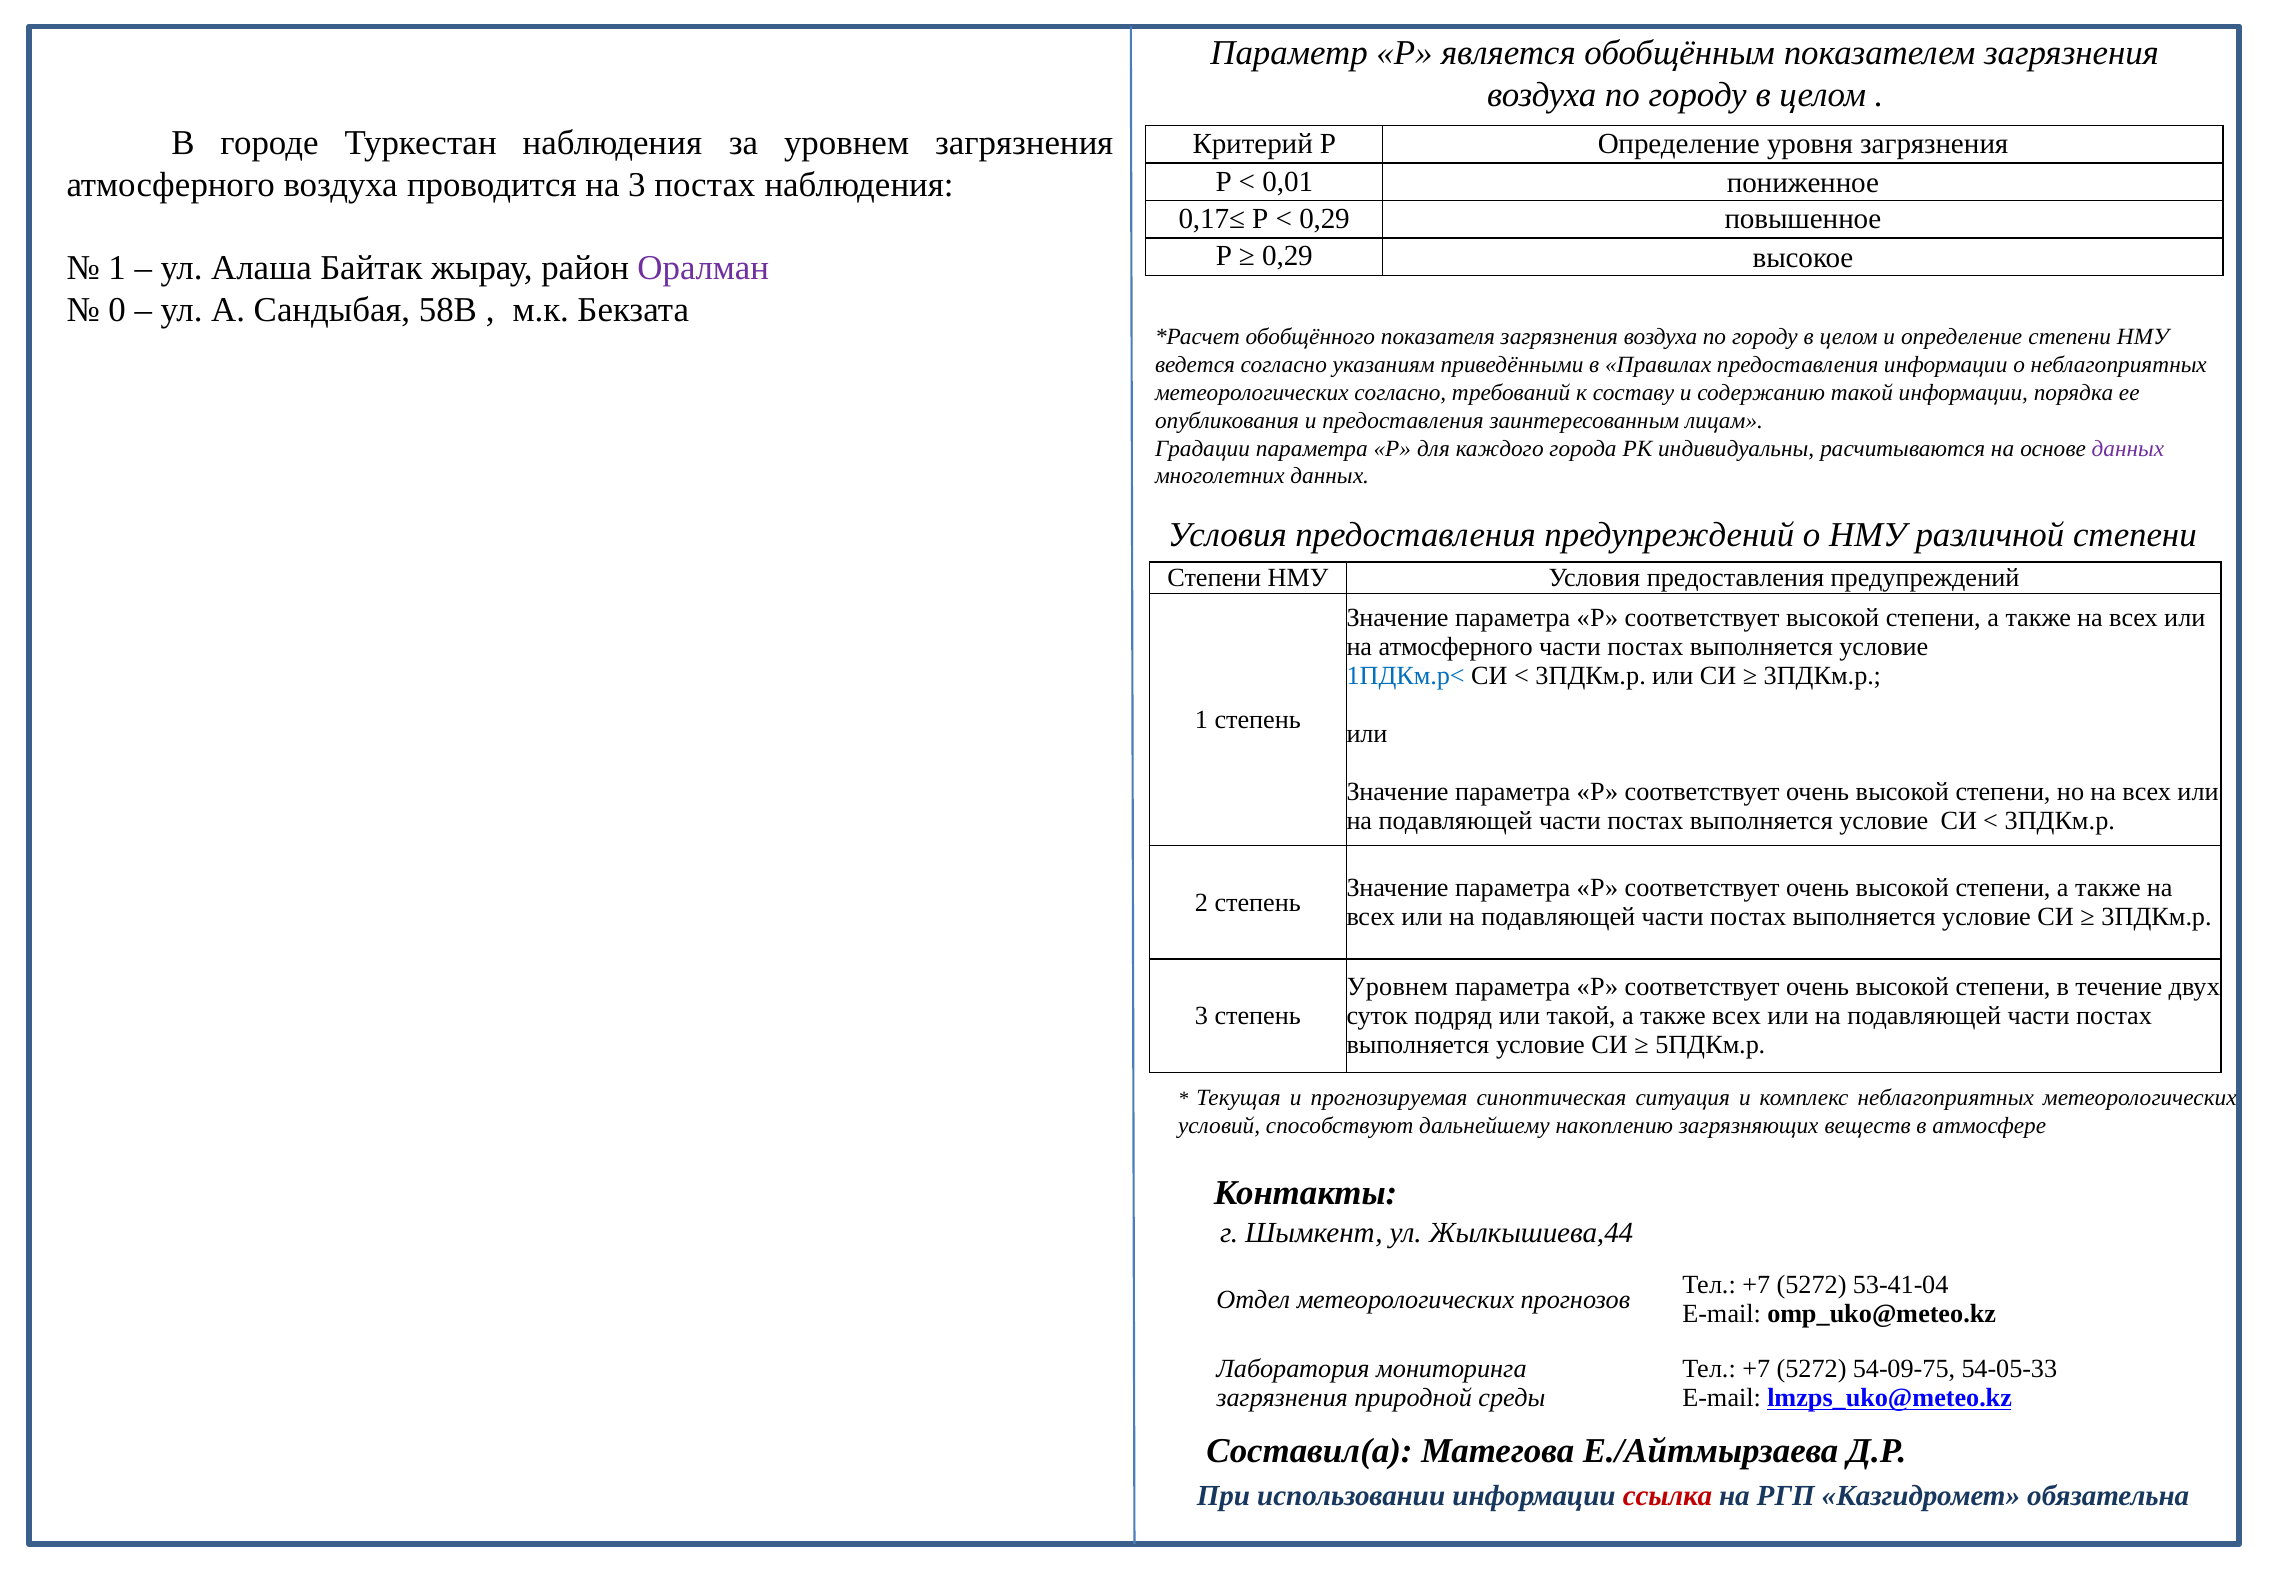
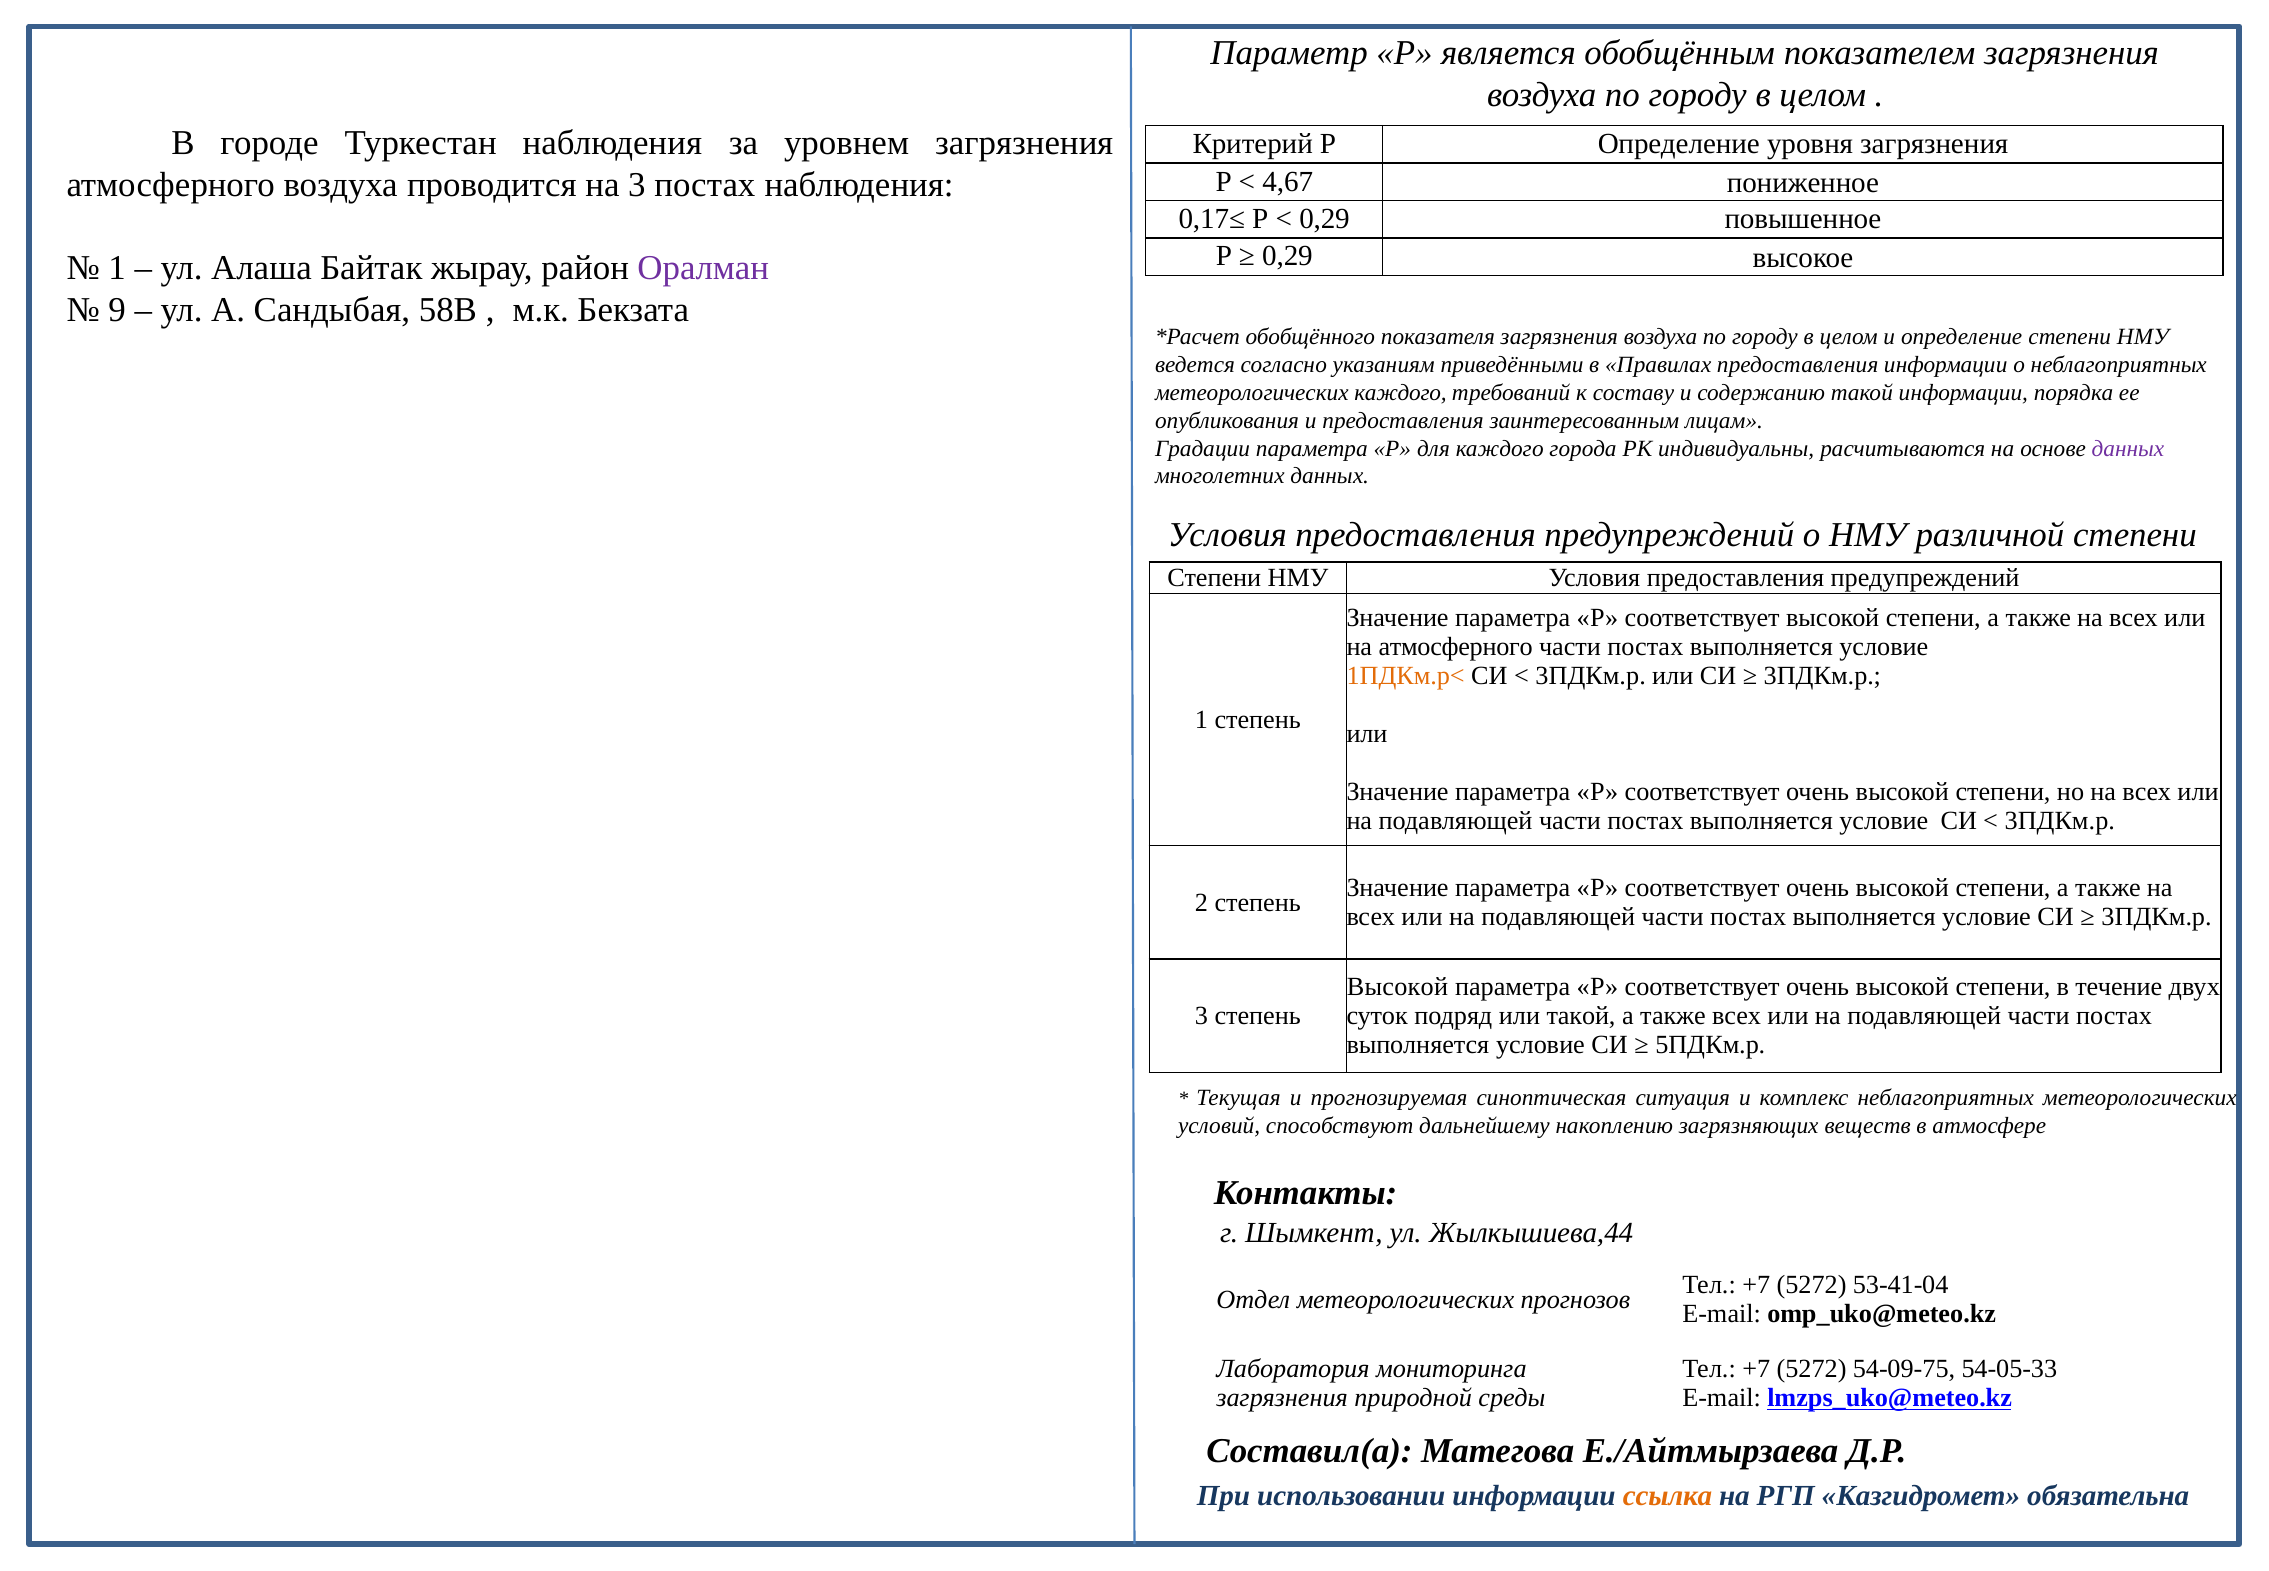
0,01: 0,01 -> 4,67
0: 0 -> 9
метеорологических согласно: согласно -> каждого
1ПДКм.р< colour: blue -> orange
Уровнем at (1397, 987): Уровнем -> Высокой
ссылка colour: red -> orange
